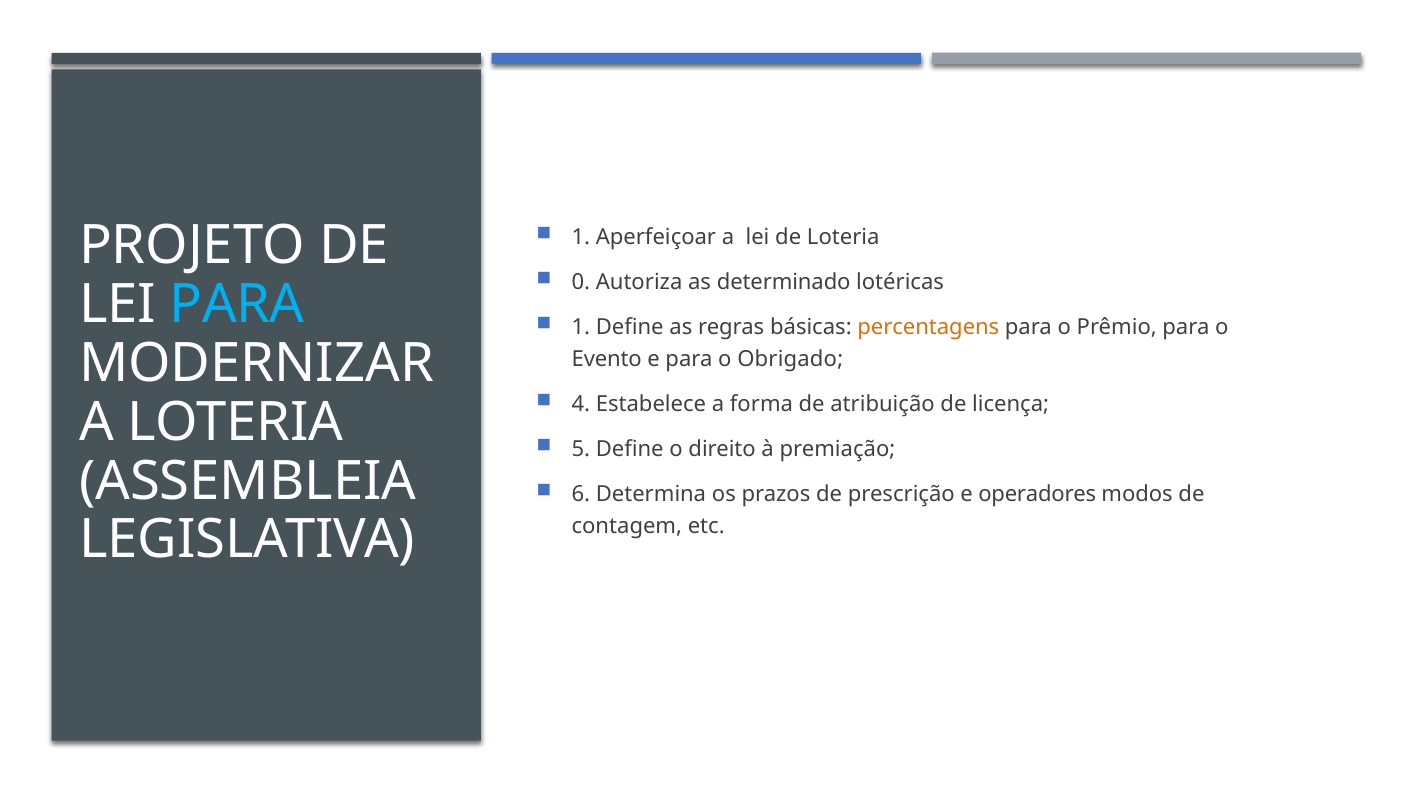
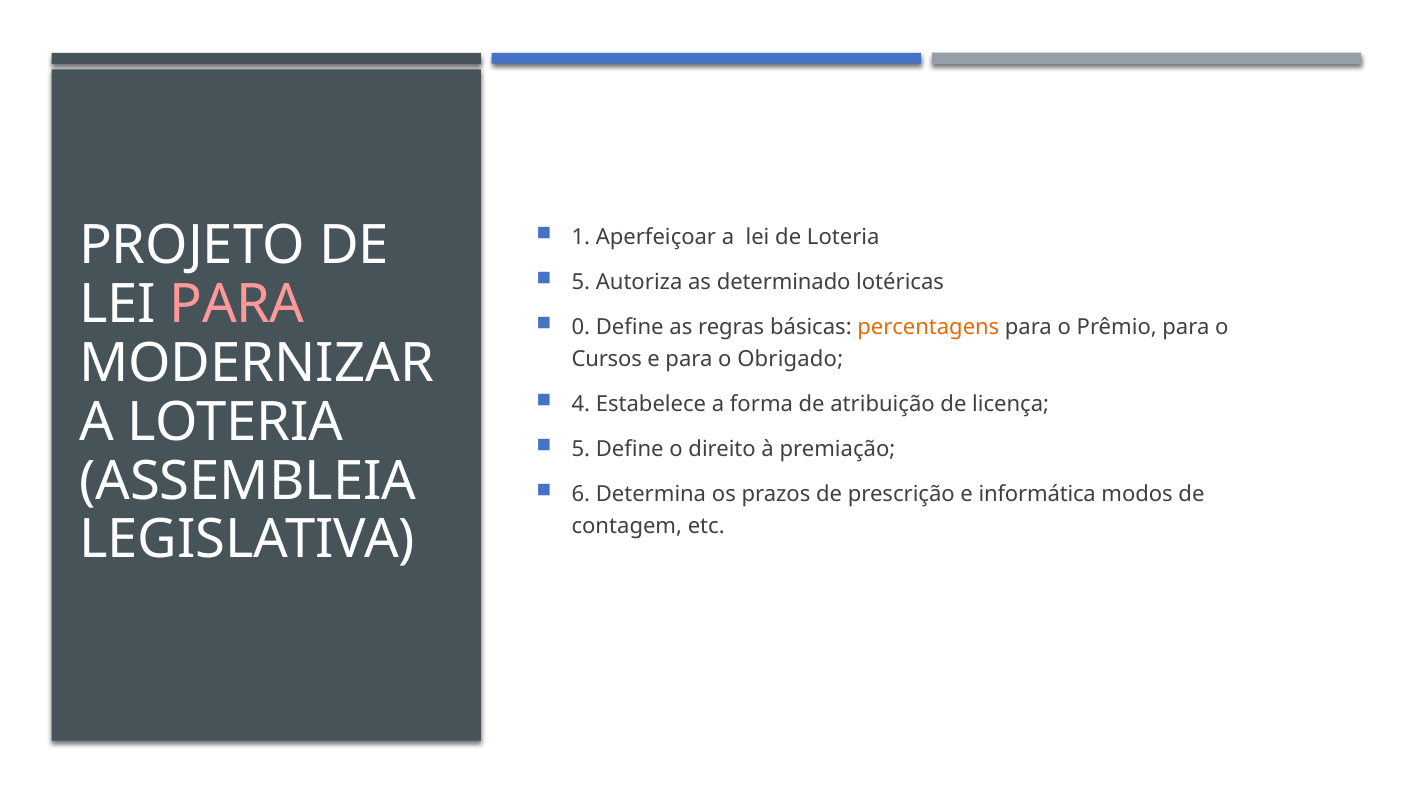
0 at (581, 282): 0 -> 5
PARA at (237, 305) colour: light blue -> pink
1 at (581, 327): 1 -> 0
Evento: Evento -> Cursos
operadores: operadores -> informática
